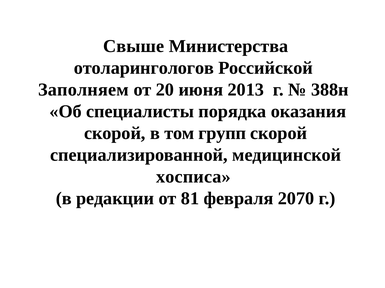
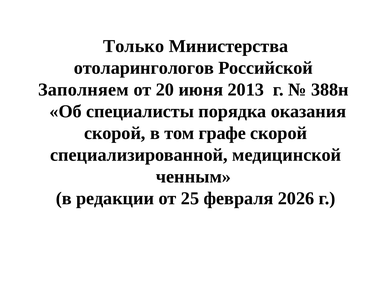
Свыше: Свыше -> Только
групп: групп -> графе
хосписа: хосписа -> ченным
81: 81 -> 25
2070: 2070 -> 2026
